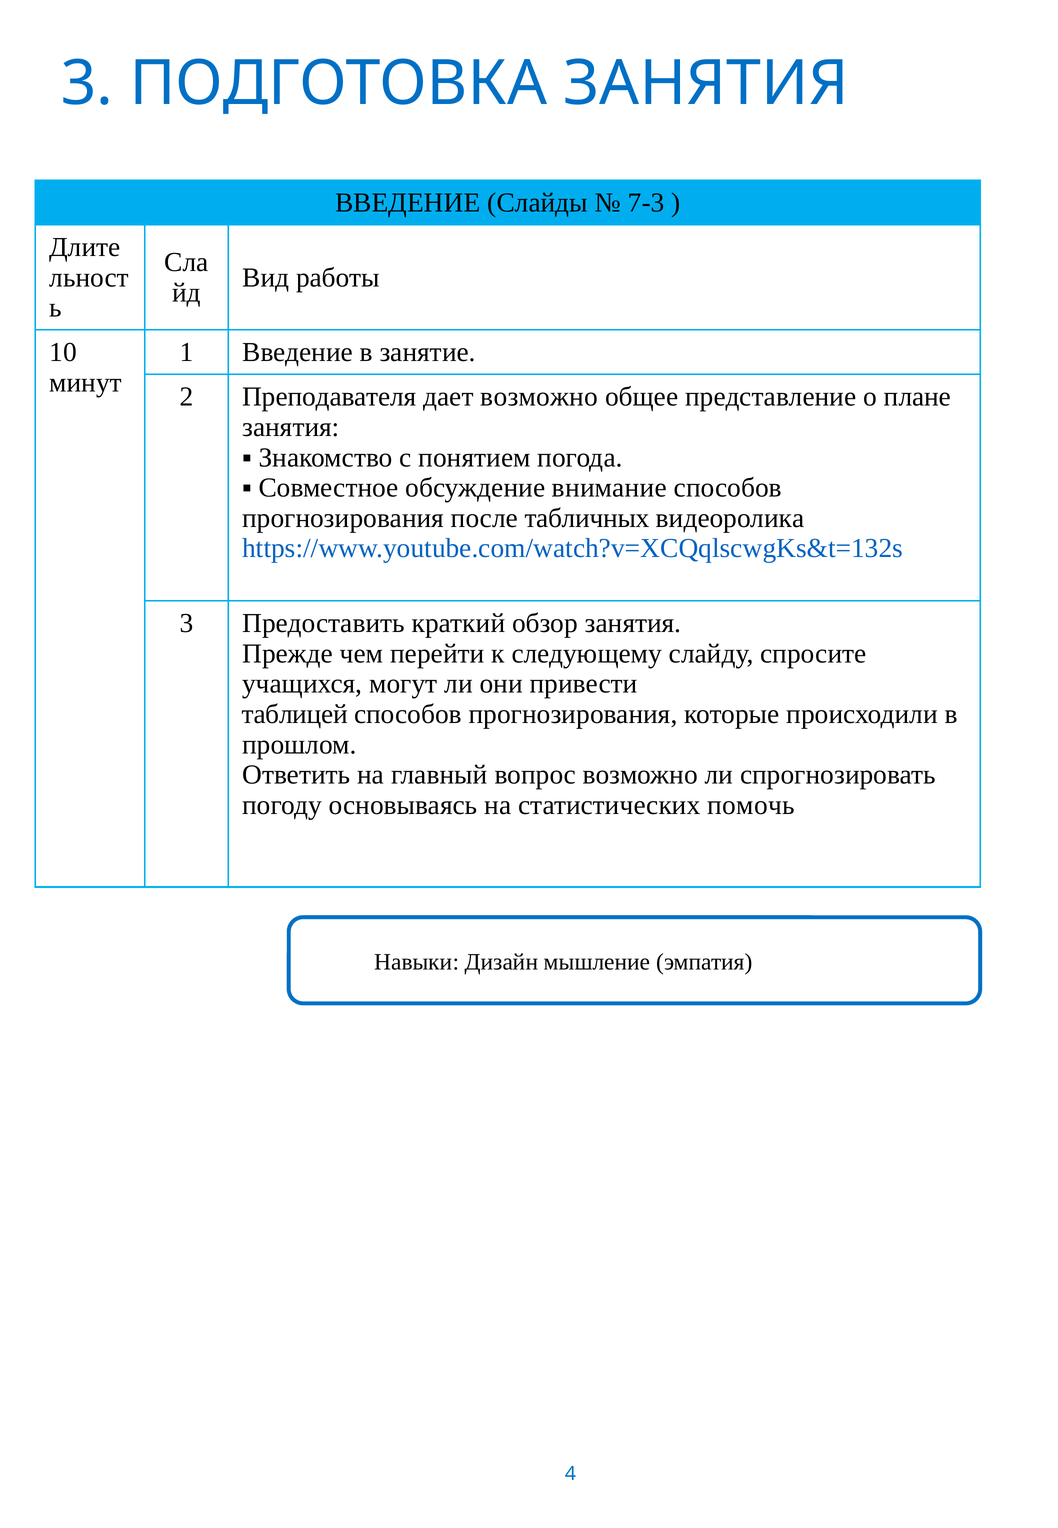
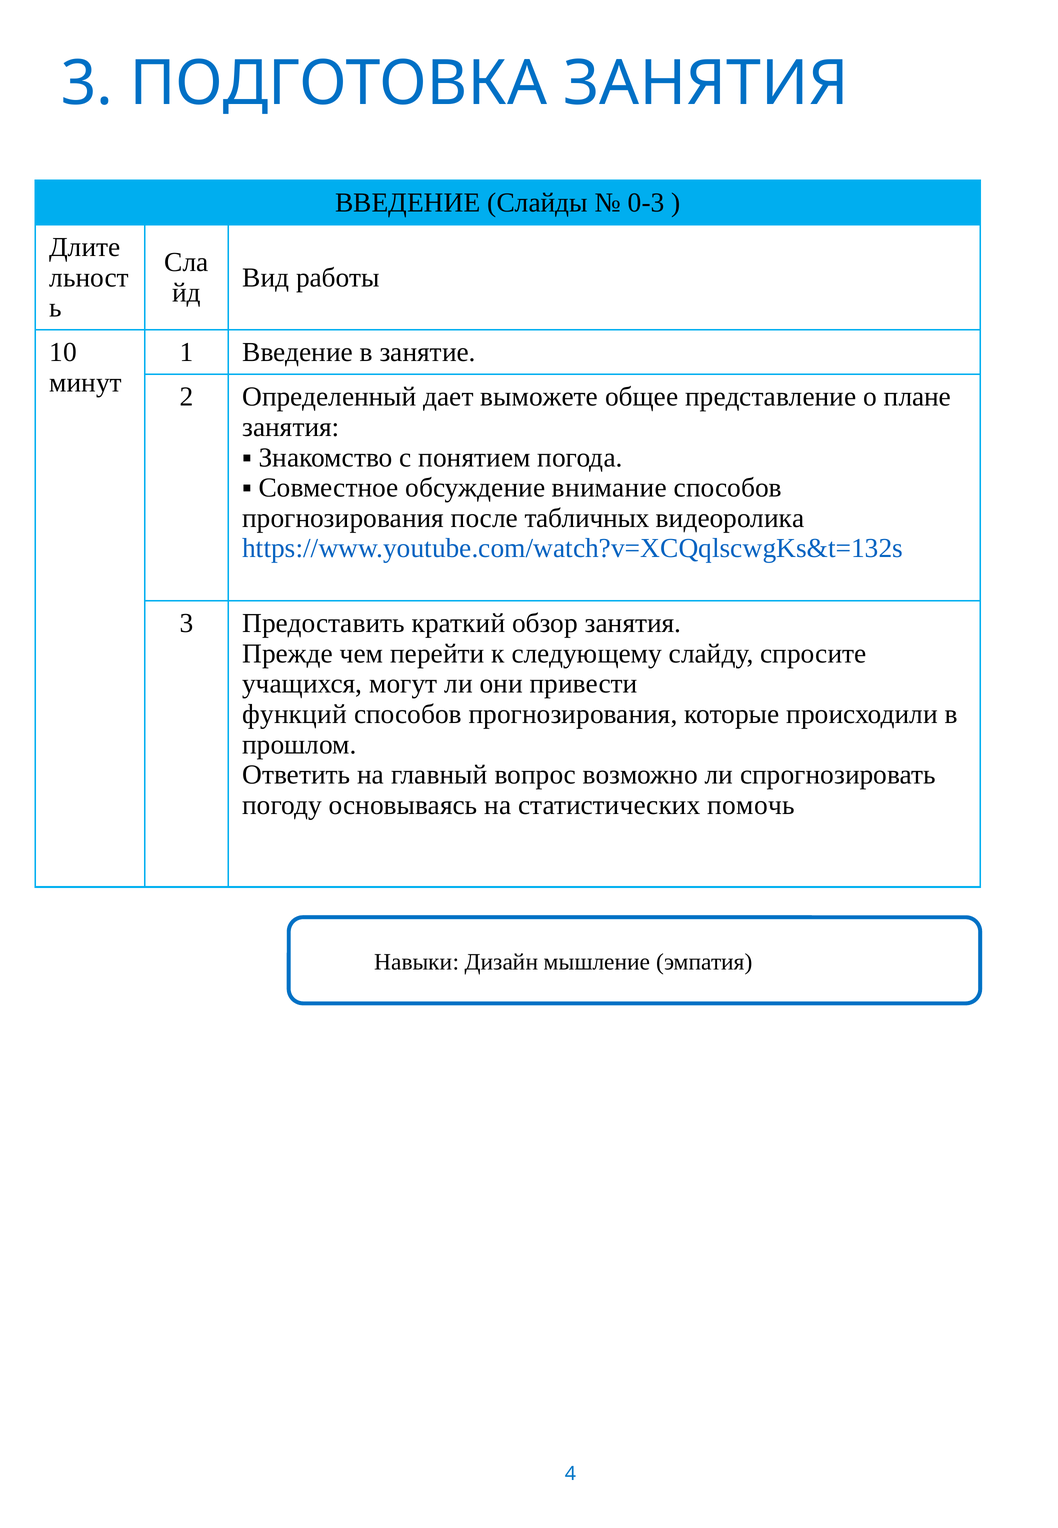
7-3: 7-3 -> 0-3
Преподавателя: Преподавателя -> Определенный
дает возможно: возможно -> выможете
таблицей: таблицей -> функций
